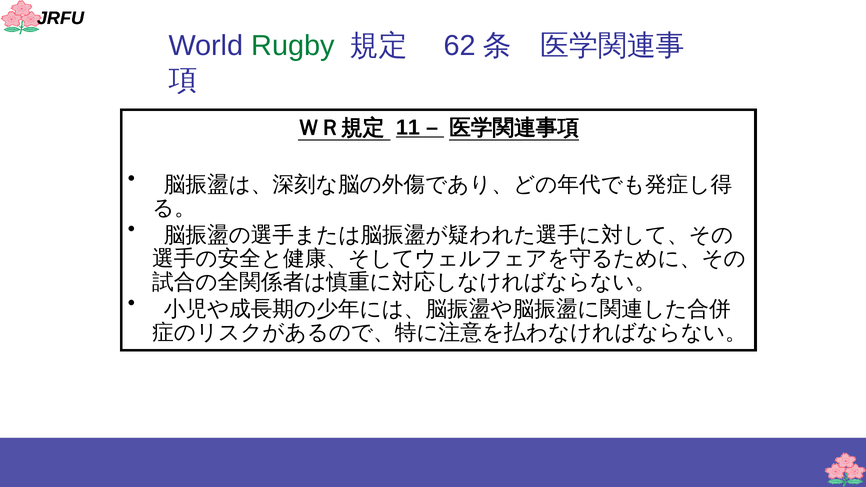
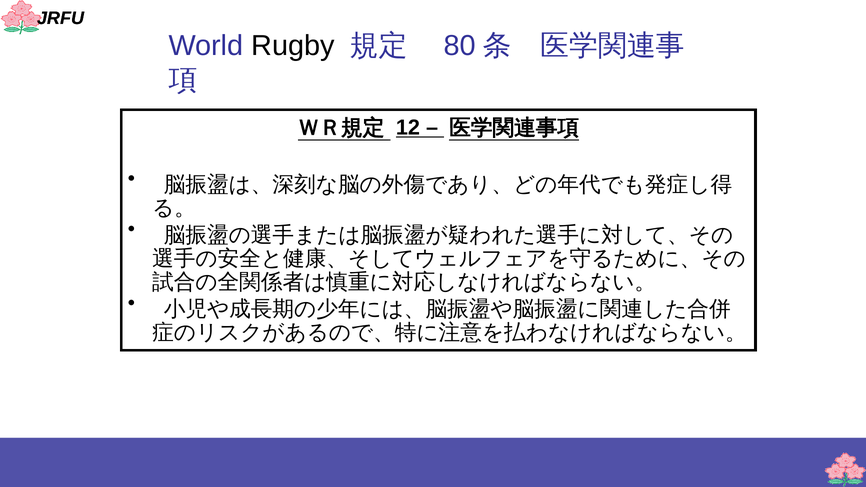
Rugby colour: green -> black
62: 62 -> 80
11: 11 -> 12
